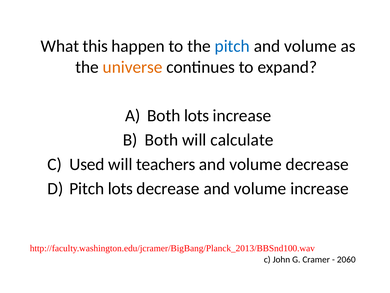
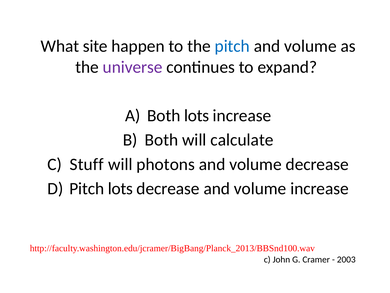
this: this -> site
universe colour: orange -> purple
Used: Used -> Stuff
teachers: teachers -> photons
2060: 2060 -> 2003
